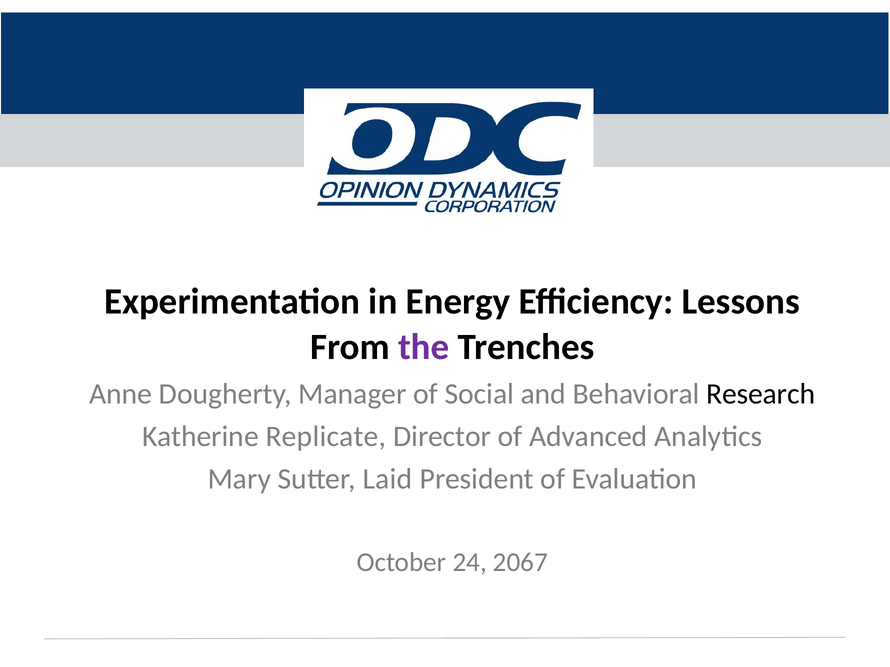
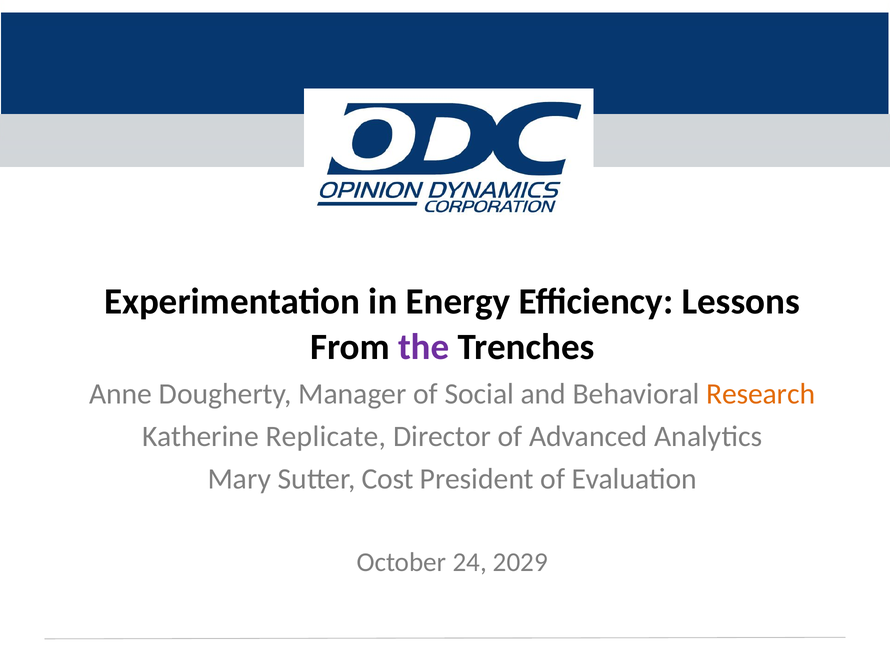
Research colour: black -> orange
Laid: Laid -> Cost
2067: 2067 -> 2029
